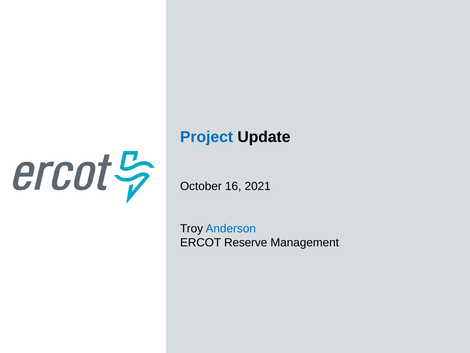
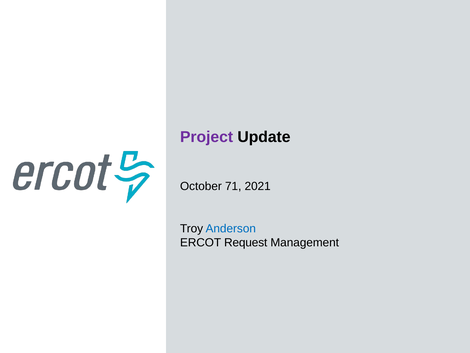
Project colour: blue -> purple
16: 16 -> 71
Reserve: Reserve -> Request
